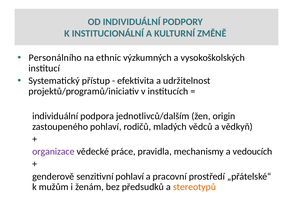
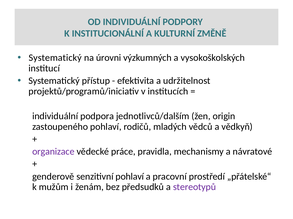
Personálního at (55, 58): Personálního -> Systematický
ethnic: ethnic -> úrovni
vedoucích: vedoucích -> návratové
stereotypů colour: orange -> purple
